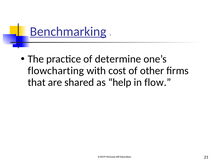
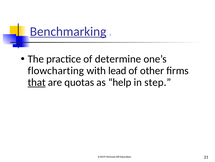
cost: cost -> lead
that underline: none -> present
shared: shared -> quotas
flow: flow -> step
